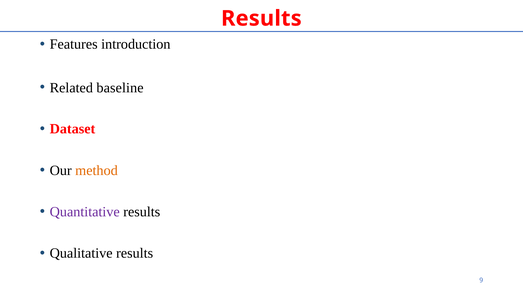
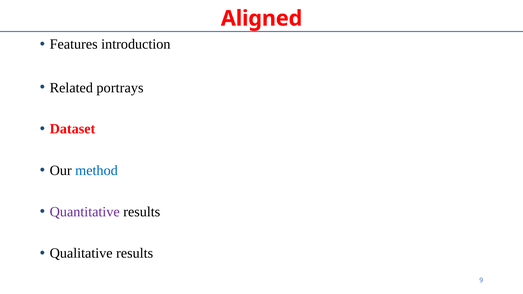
Results at (261, 18): Results -> Aligned
baseline: baseline -> portrays
method colour: orange -> blue
